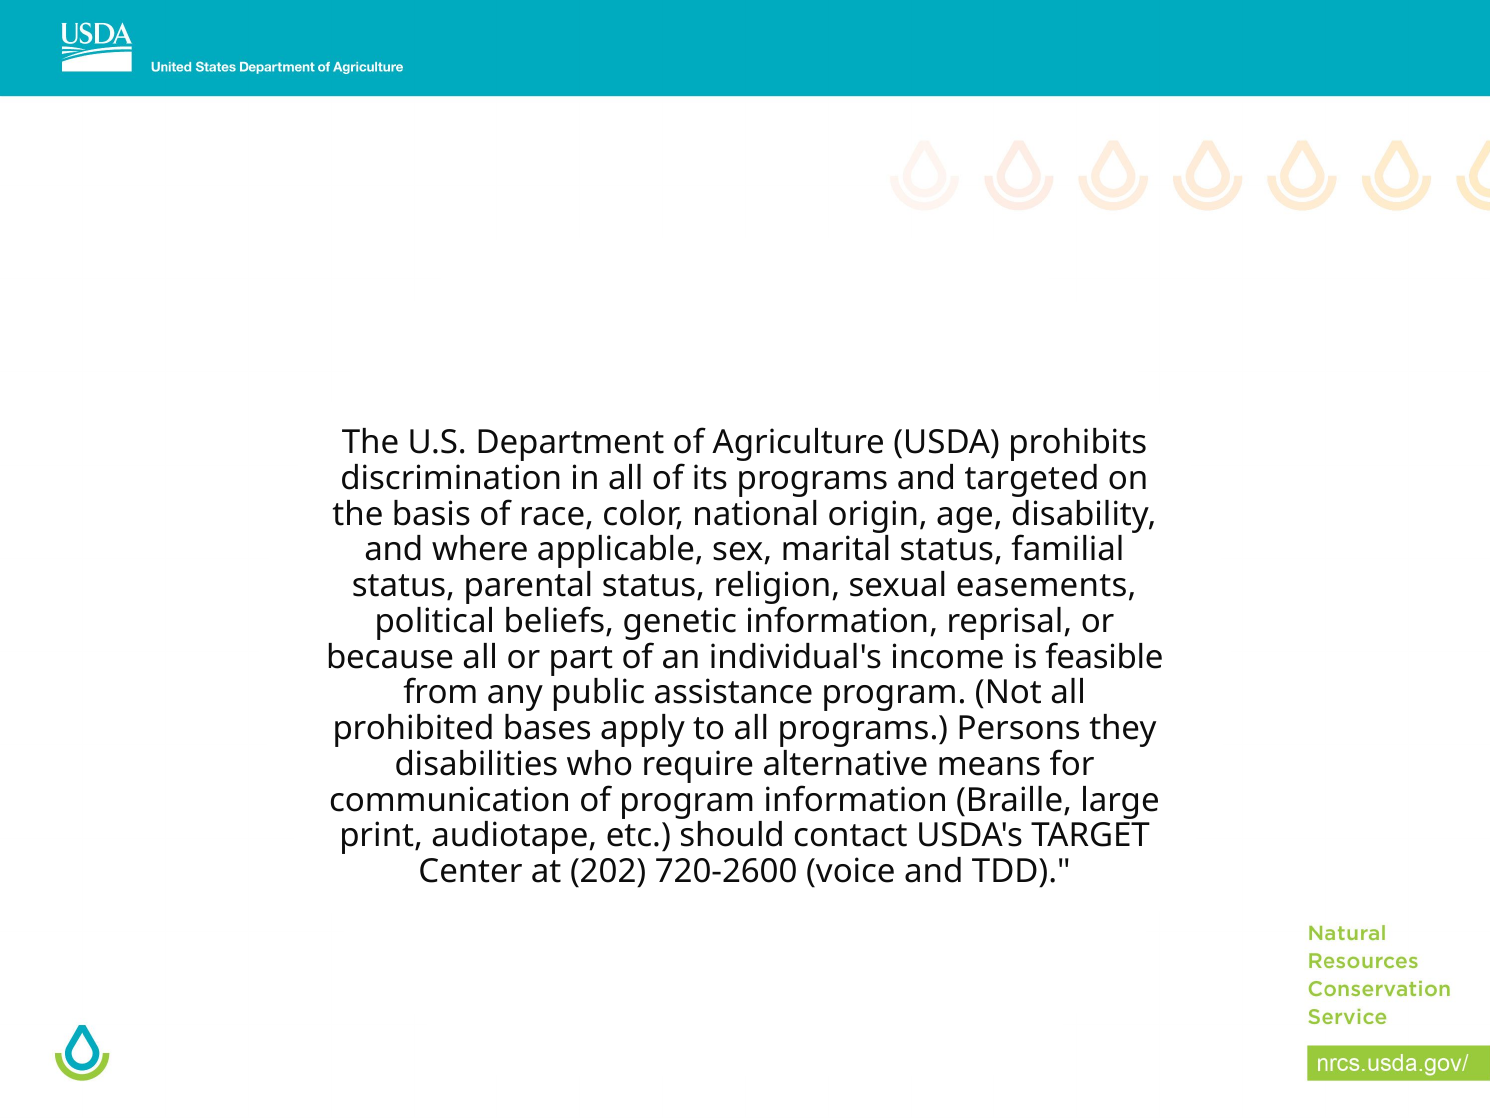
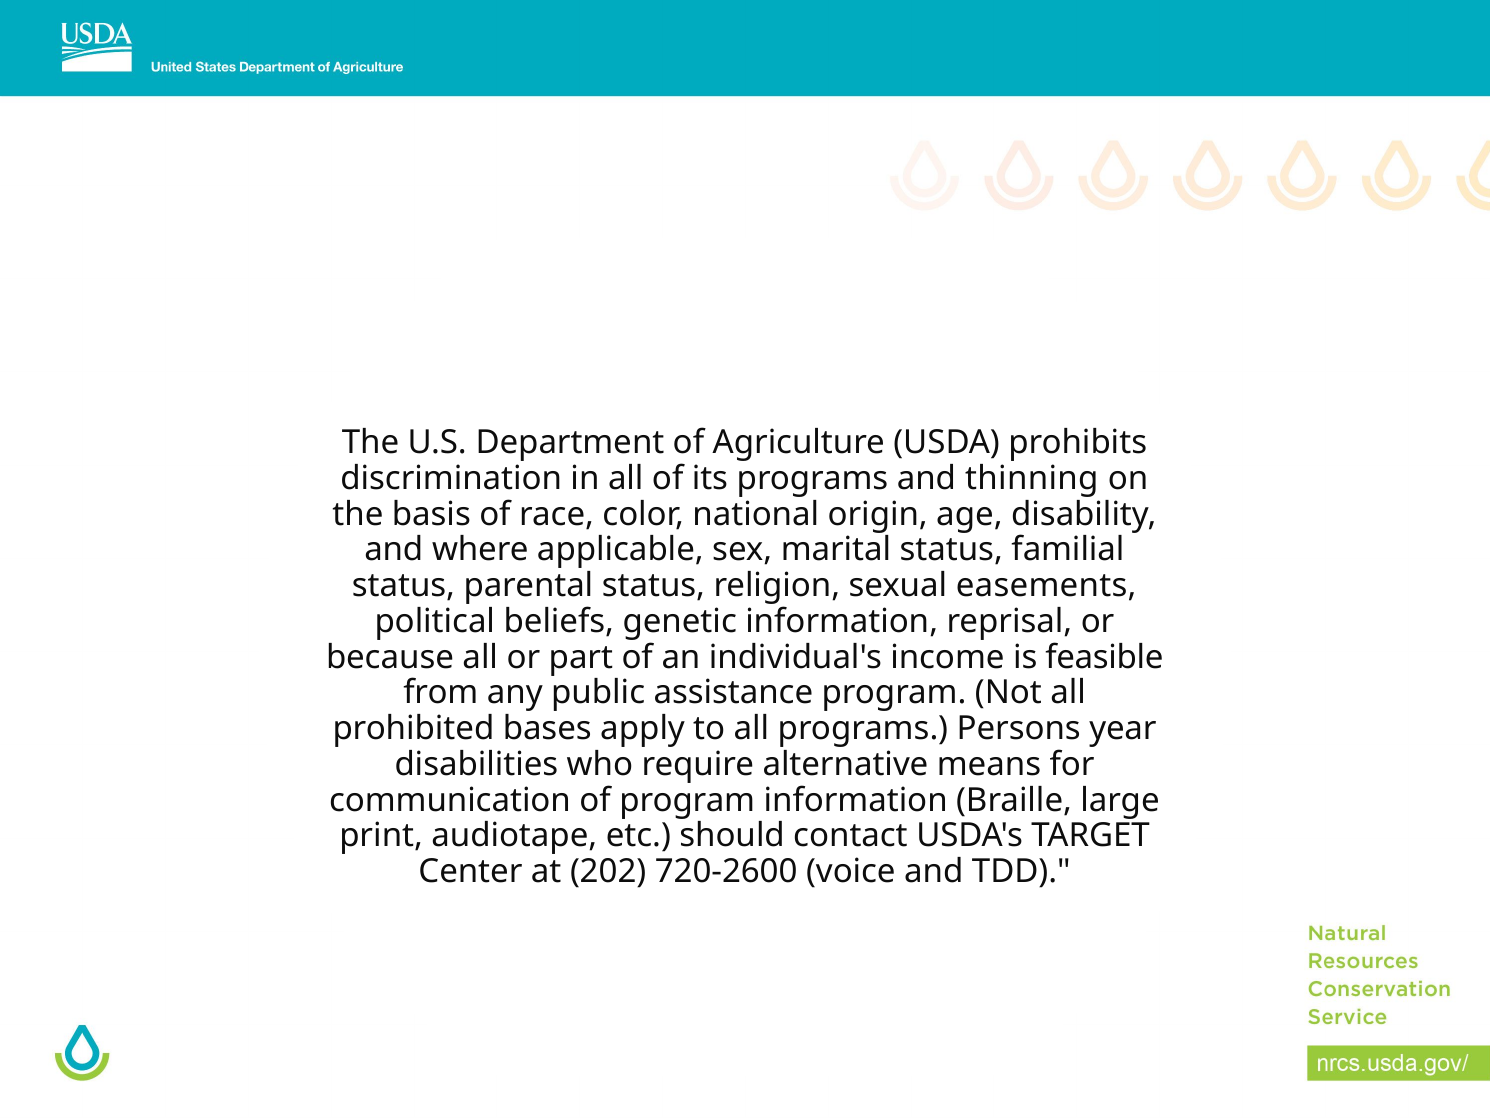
targeted: targeted -> thinning
they: they -> year
